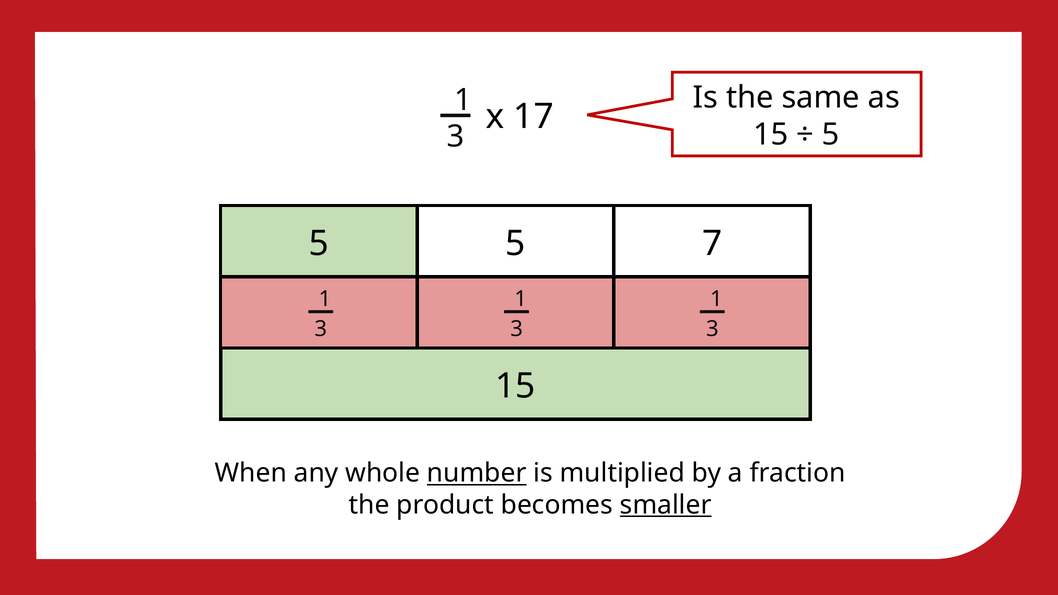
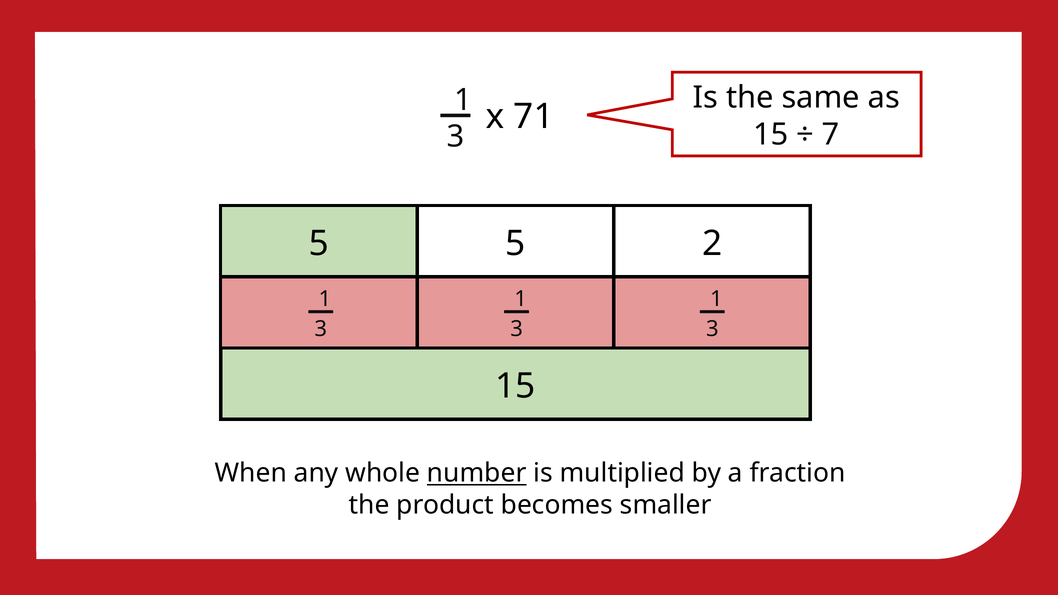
17: 17 -> 71
5 at (831, 135): 5 -> 7
7: 7 -> 2
smaller underline: present -> none
